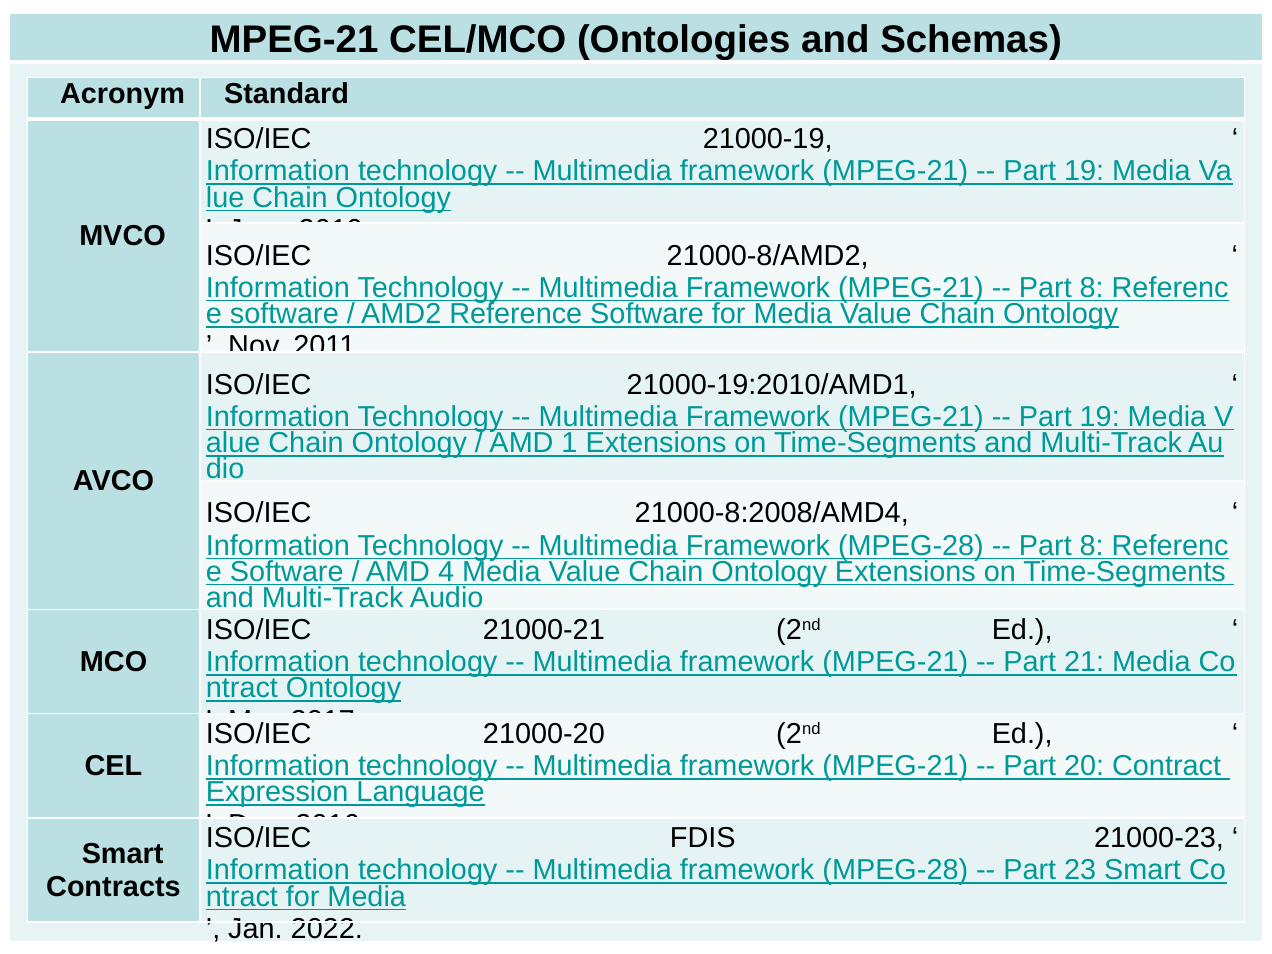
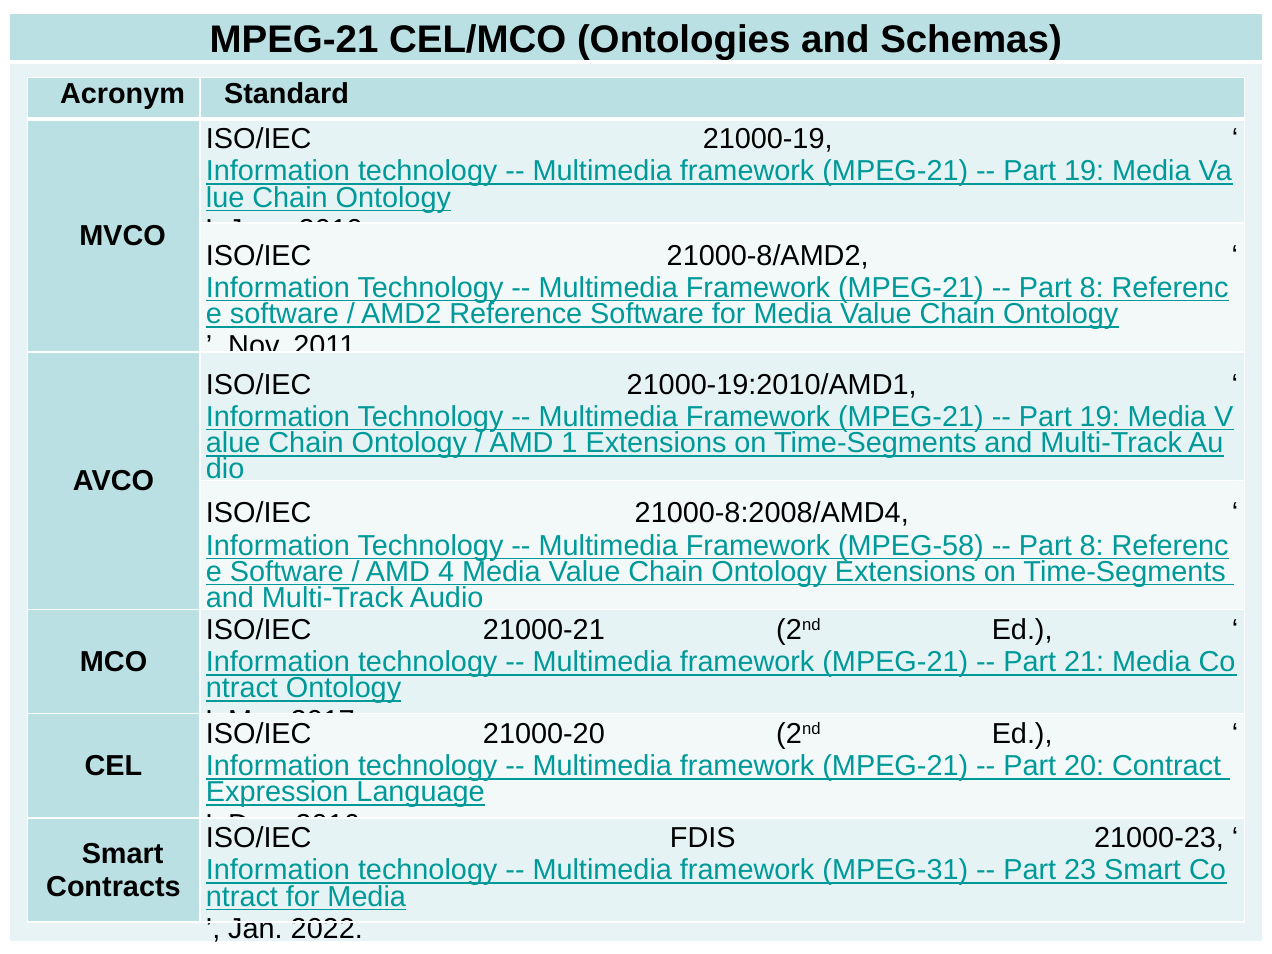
MPEG-28 at (911, 546): MPEG-28 -> MPEG-58
MPEG-28 at (895, 870): MPEG-28 -> MPEG-31
